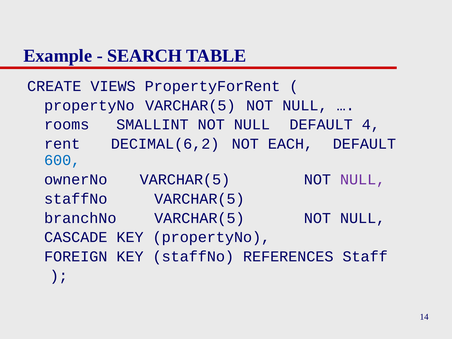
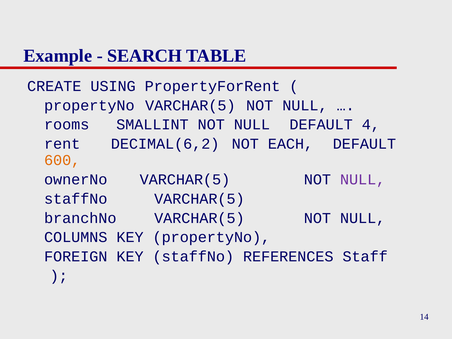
VIEWS: VIEWS -> USING
600 colour: blue -> orange
CASCADE: CASCADE -> COLUMNS
